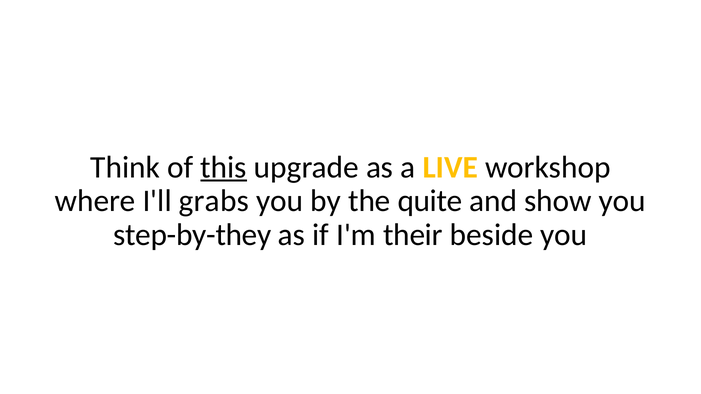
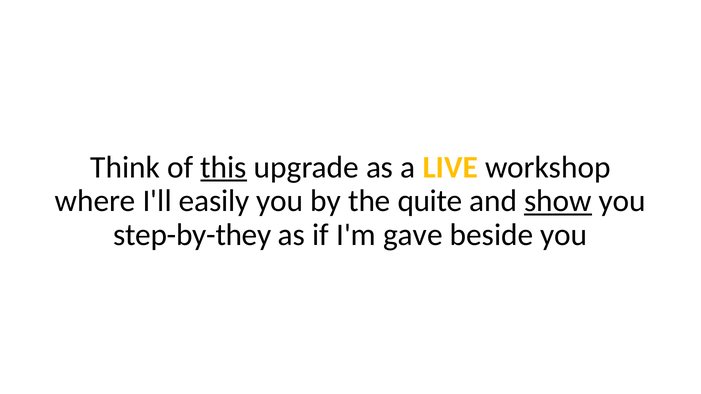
grabs: grabs -> easily
show underline: none -> present
their: their -> gave
